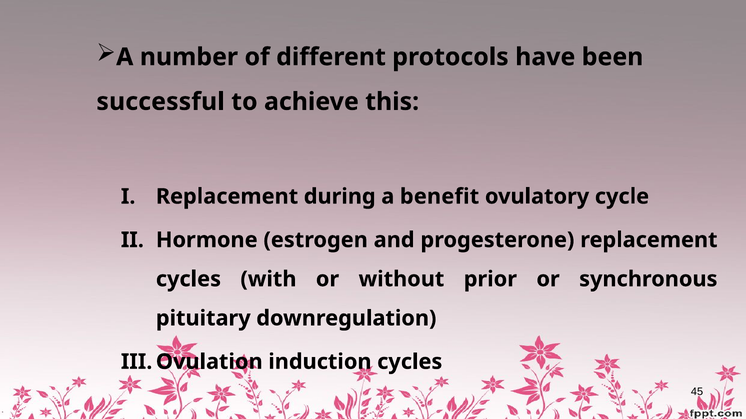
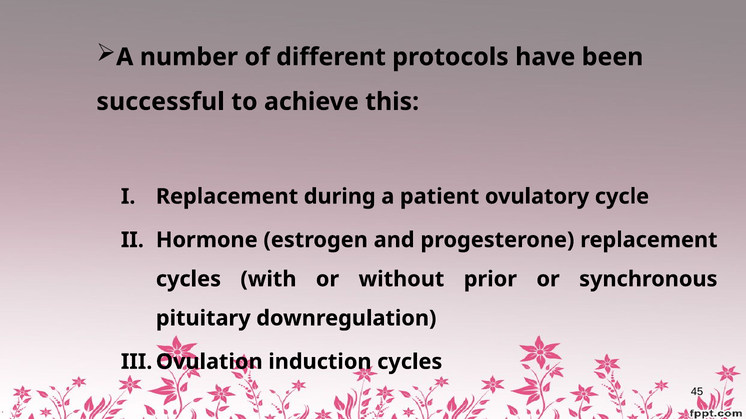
benefit: benefit -> patient
